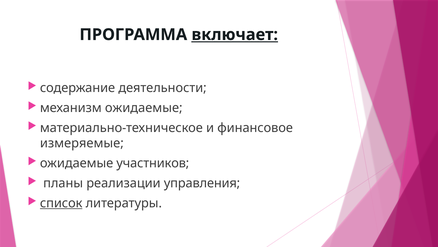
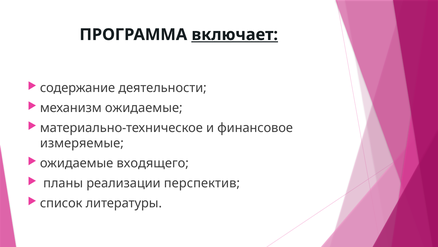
участников: участников -> входящего
управления: управления -> перспектив
список underline: present -> none
